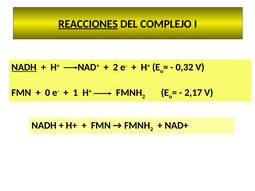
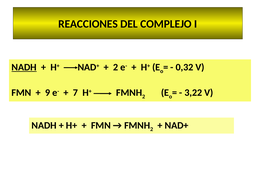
REACCIONES underline: present -> none
0: 0 -> 9
1: 1 -> 7
2,17: 2,17 -> 3,22
